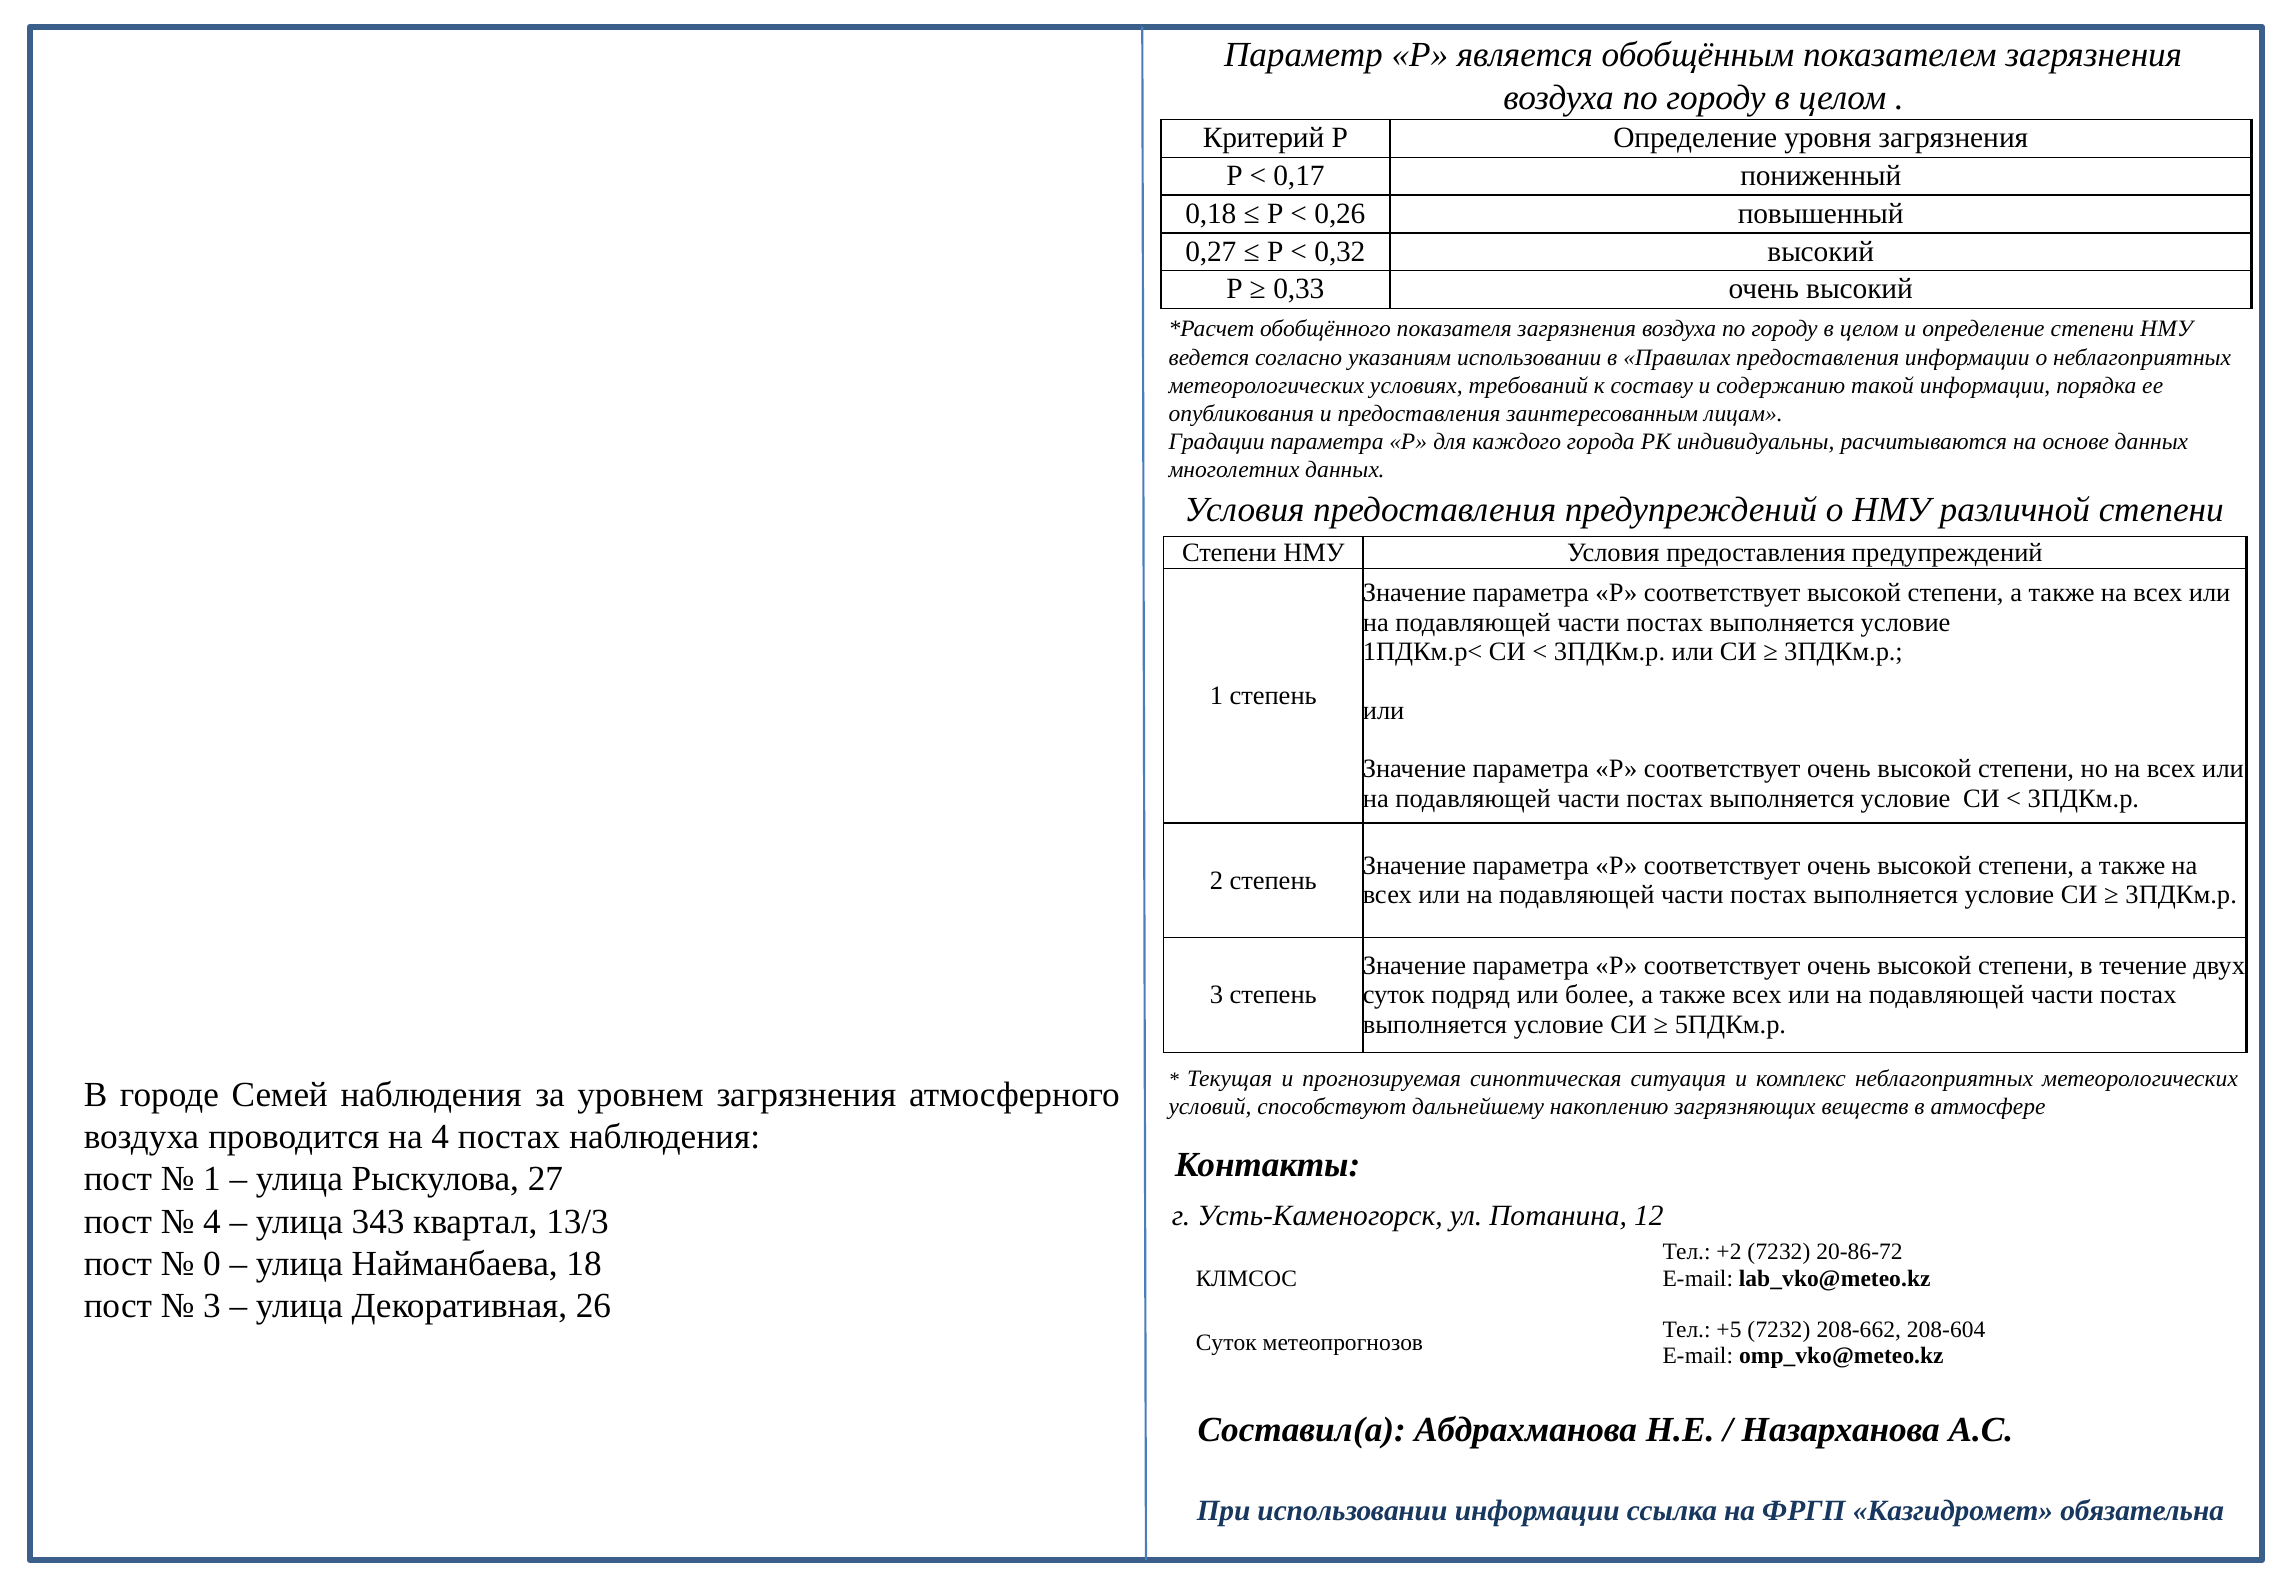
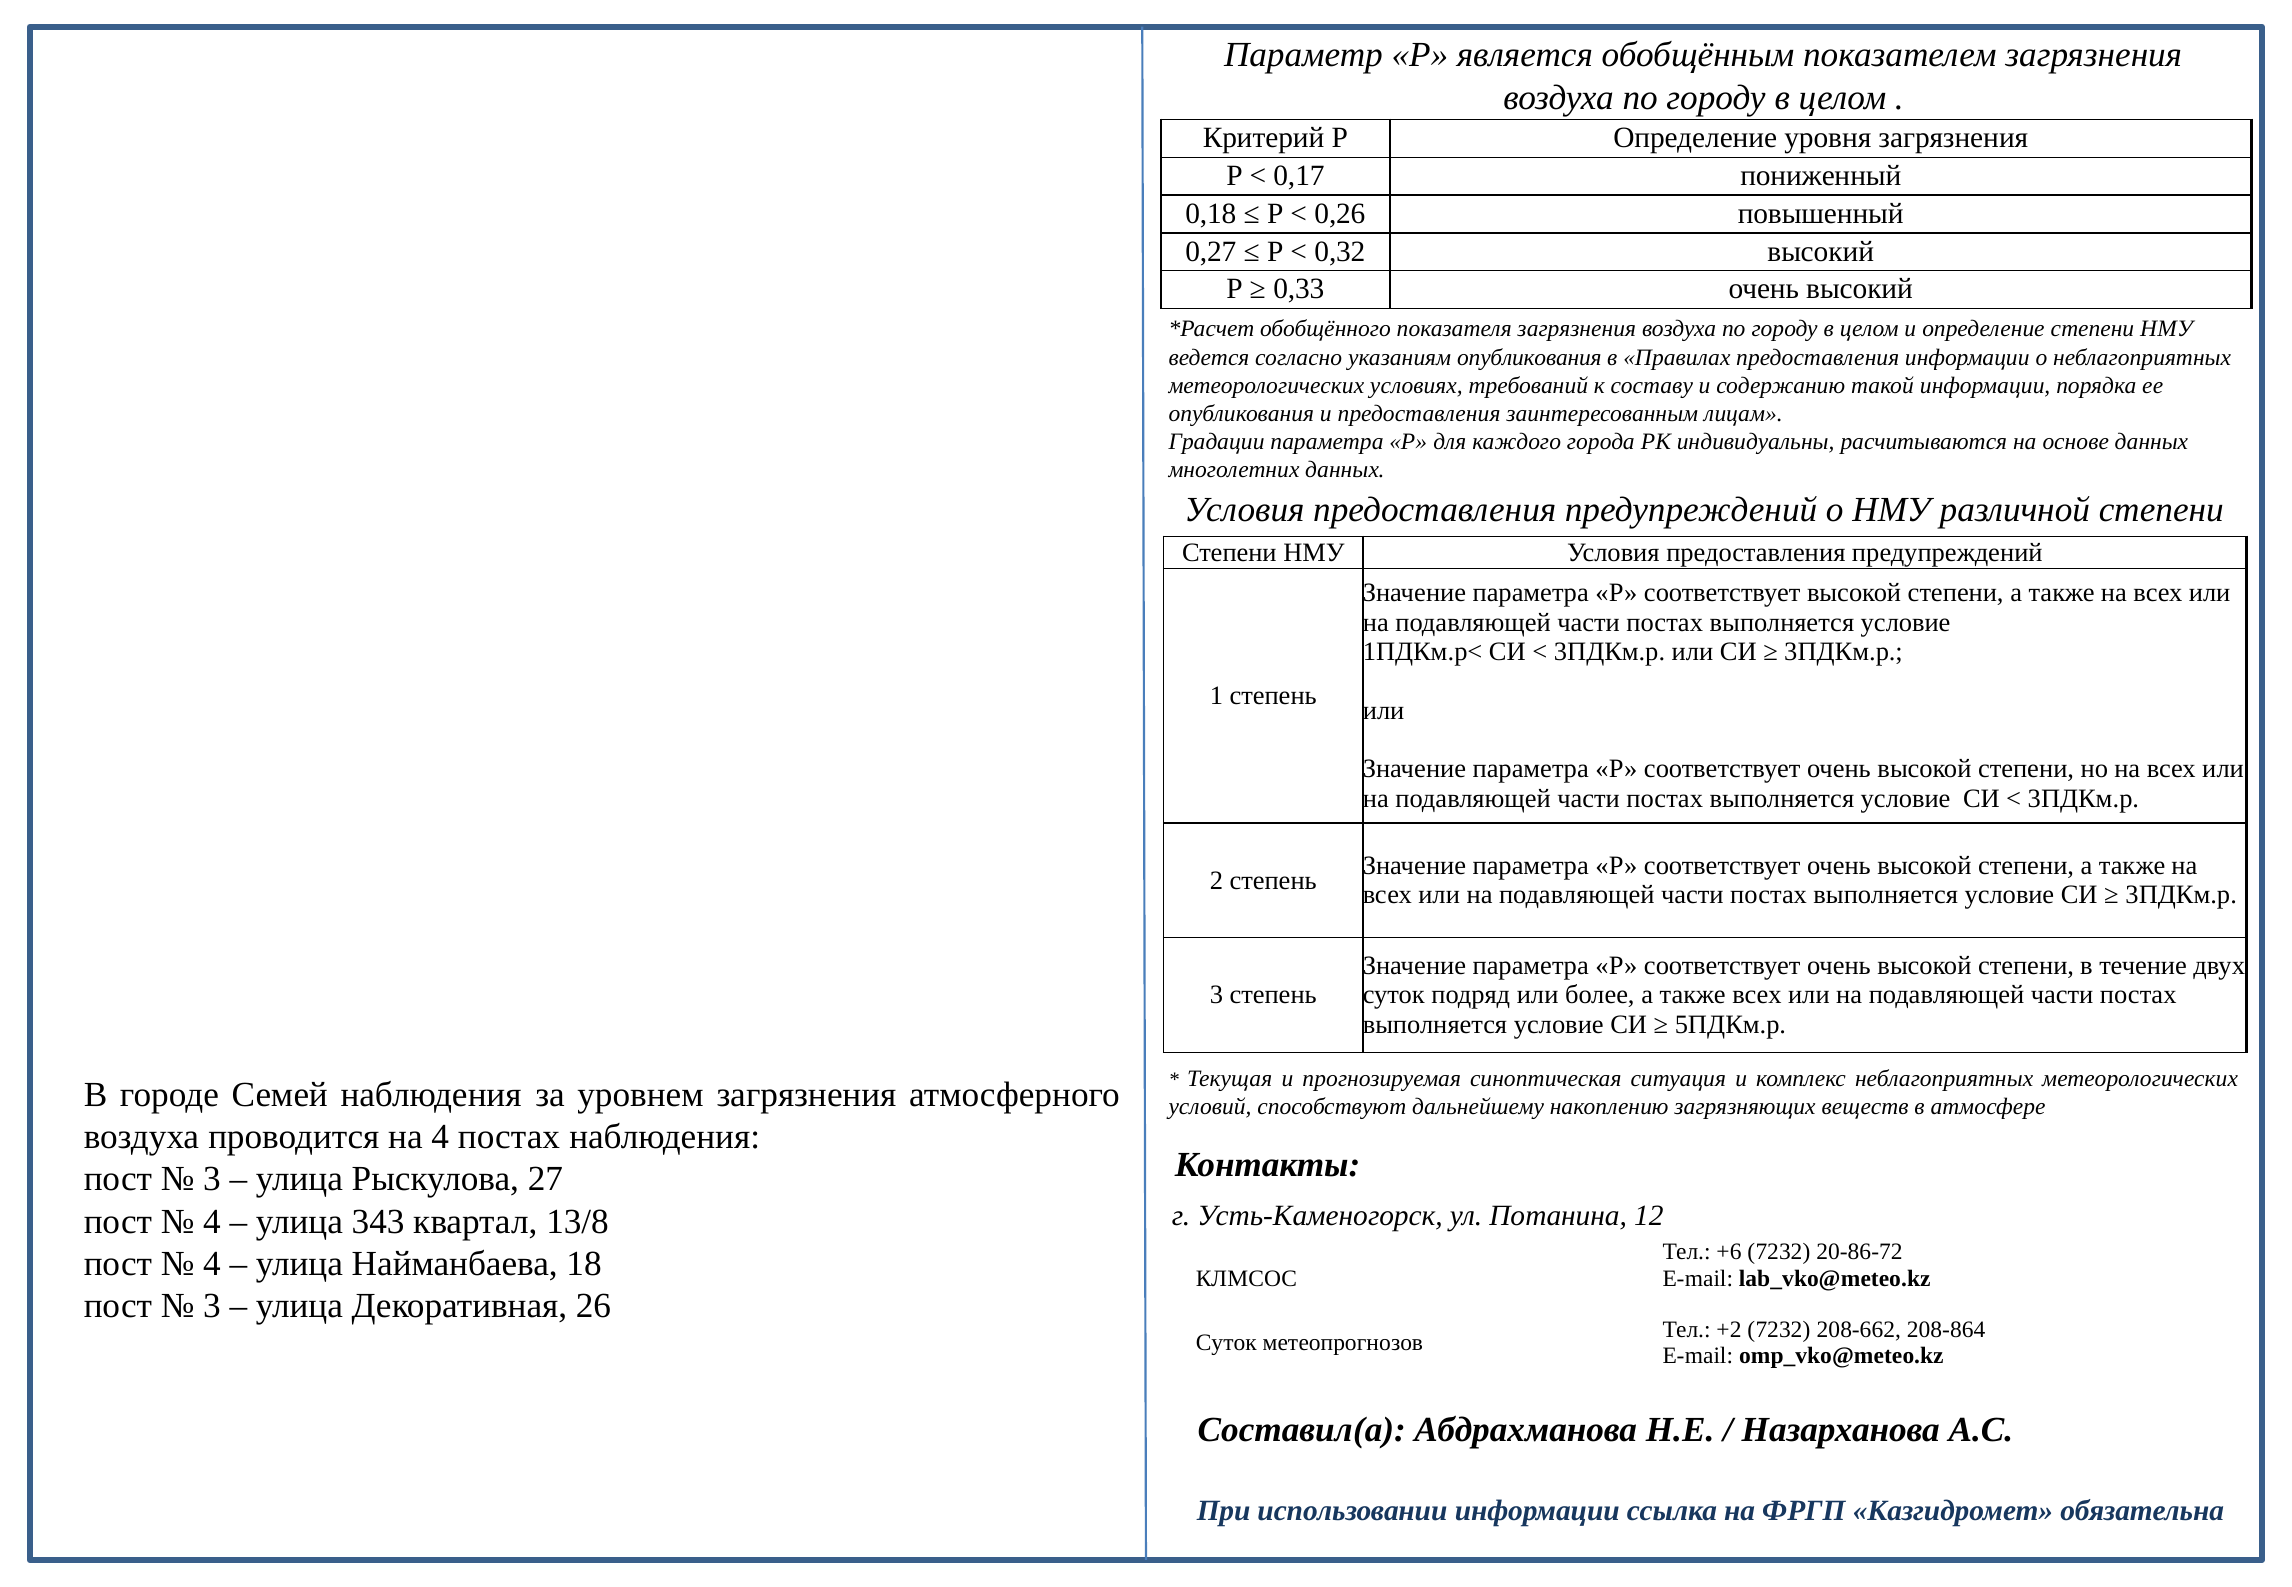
указаниям использовании: использовании -> опубликования
1 at (212, 1179): 1 -> 3
13/3: 13/3 -> 13/8
+2: +2 -> +6
0 at (212, 1264): 0 -> 4
+5: +5 -> +2
208-604: 208-604 -> 208-864
